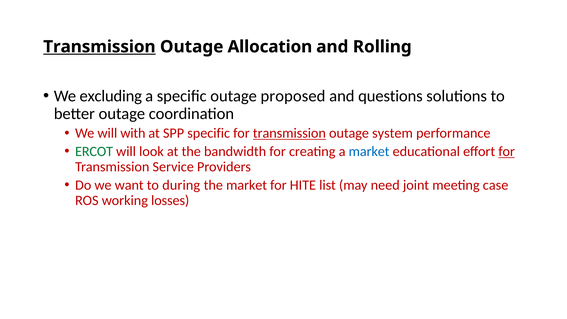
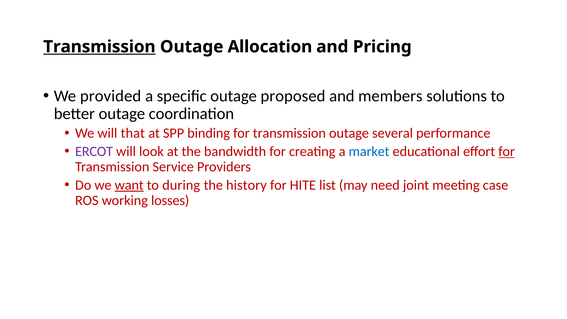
Rolling: Rolling -> Pricing
excluding: excluding -> provided
questions: questions -> members
with: with -> that
SPP specific: specific -> binding
transmission at (289, 133) underline: present -> none
system: system -> several
ERCOT colour: green -> purple
want underline: none -> present
the market: market -> history
